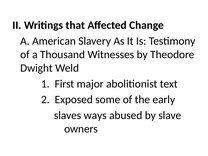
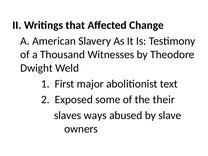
early: early -> their
